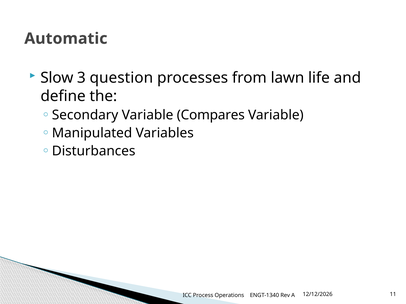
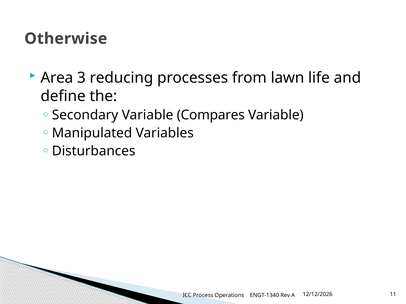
Automatic: Automatic -> Otherwise
Slow: Slow -> Area
question: question -> reducing
